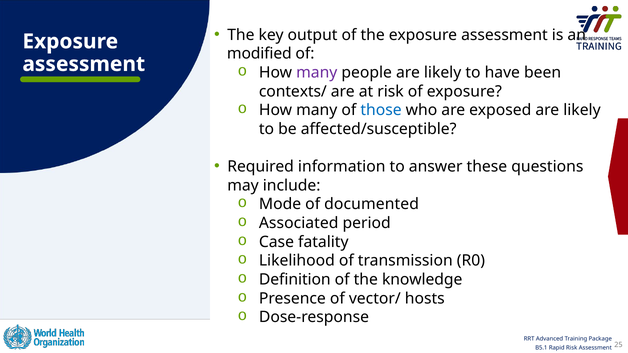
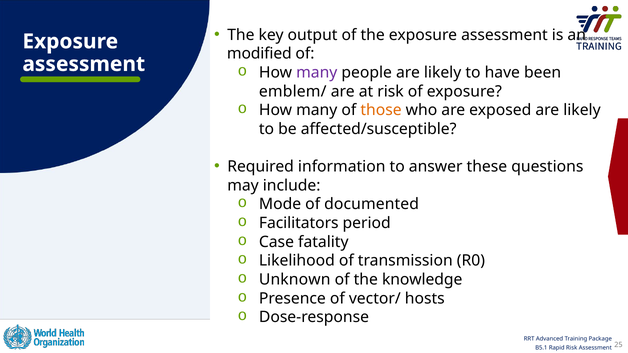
contexts/: contexts/ -> emblem/
those colour: blue -> orange
Associated: Associated -> Facilitators
Definition: Definition -> Unknown
